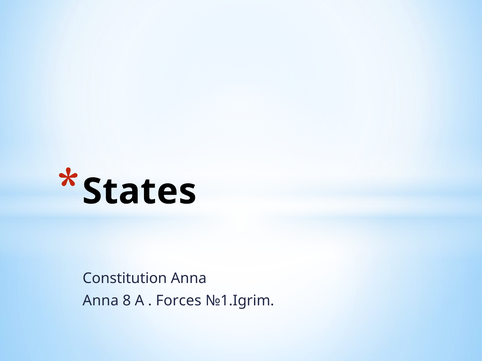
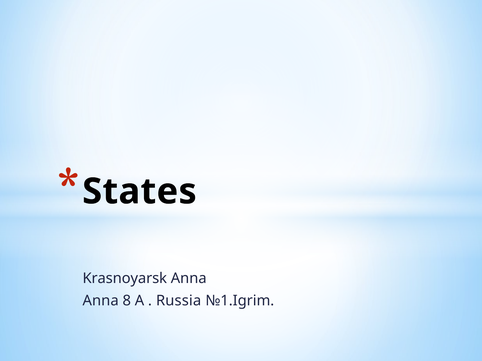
Constitution: Constitution -> Krasnoyarsk
Forces: Forces -> Russia
